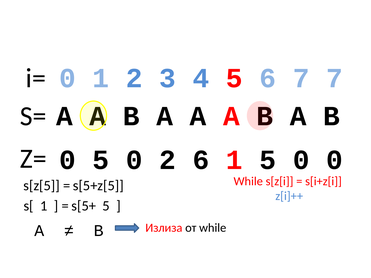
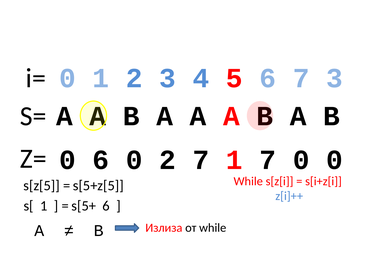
7 7: 7 -> 3
0 5: 5 -> 6
2 6: 6 -> 7
1 5: 5 -> 7
s[5+ 5: 5 -> 6
